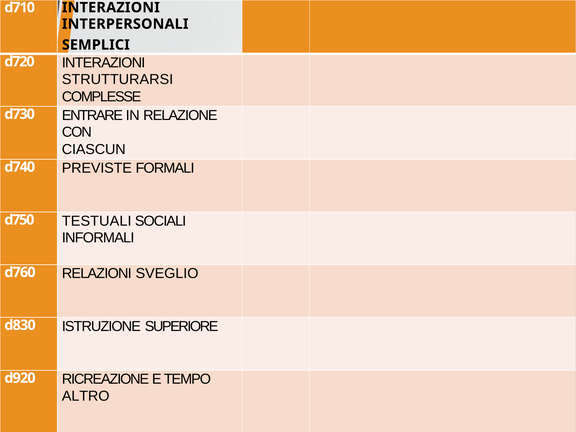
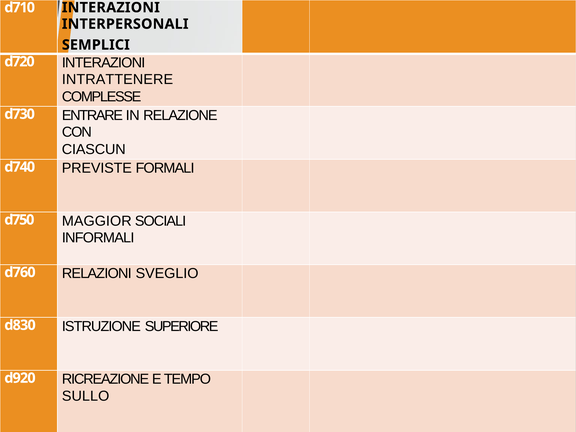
STRUTTURARSI: STRUTTURARSI -> INTRATTENERE
TESTUALI: TESTUALI -> MAGGIOR
ALTRO: ALTRO -> SULLO
